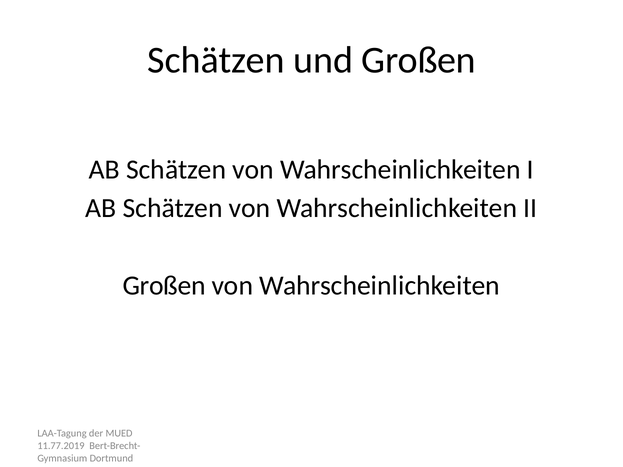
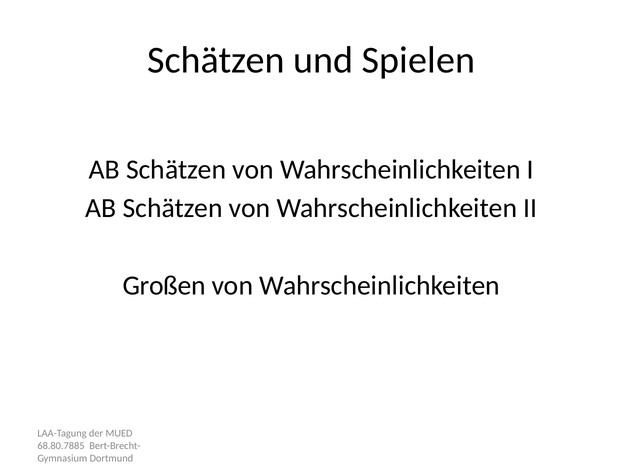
und Großen: Großen -> Spielen
11.77.2019: 11.77.2019 -> 68.80.7885
